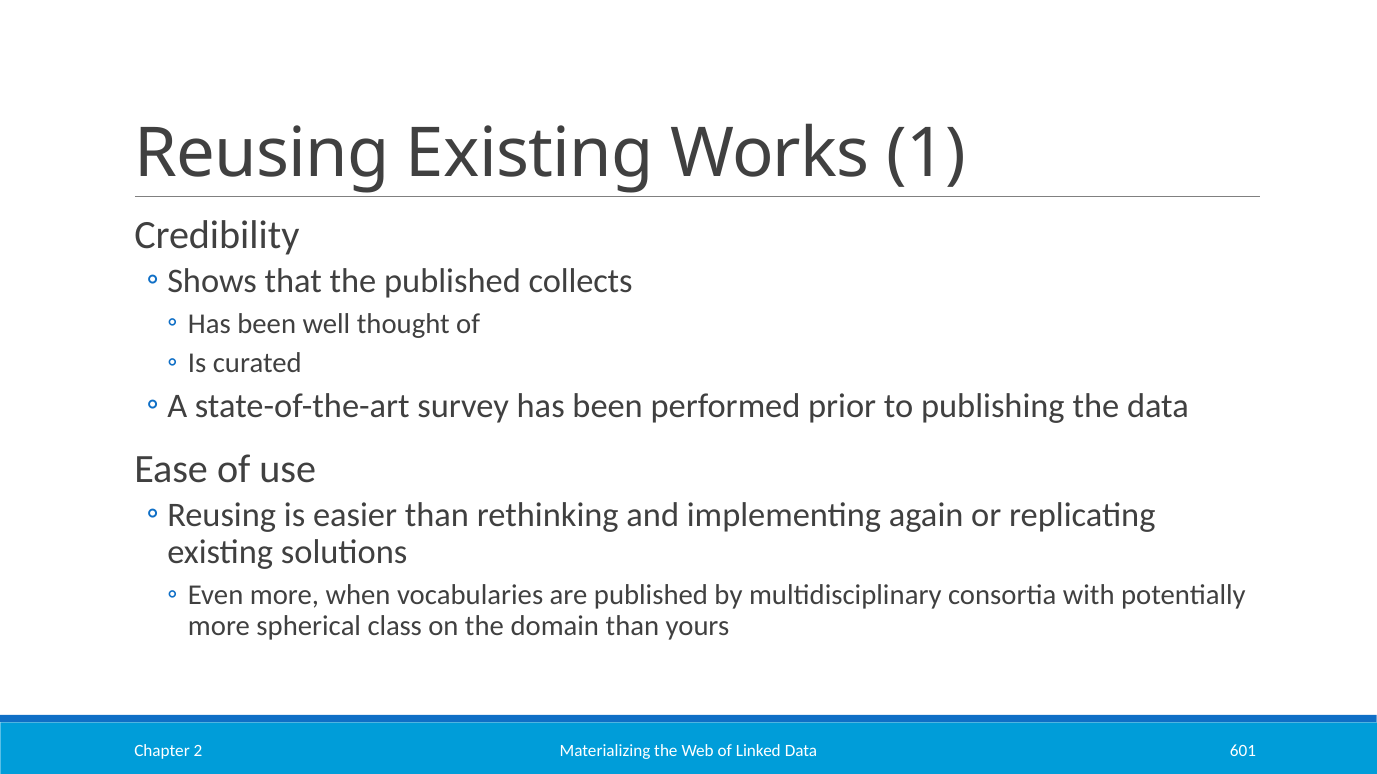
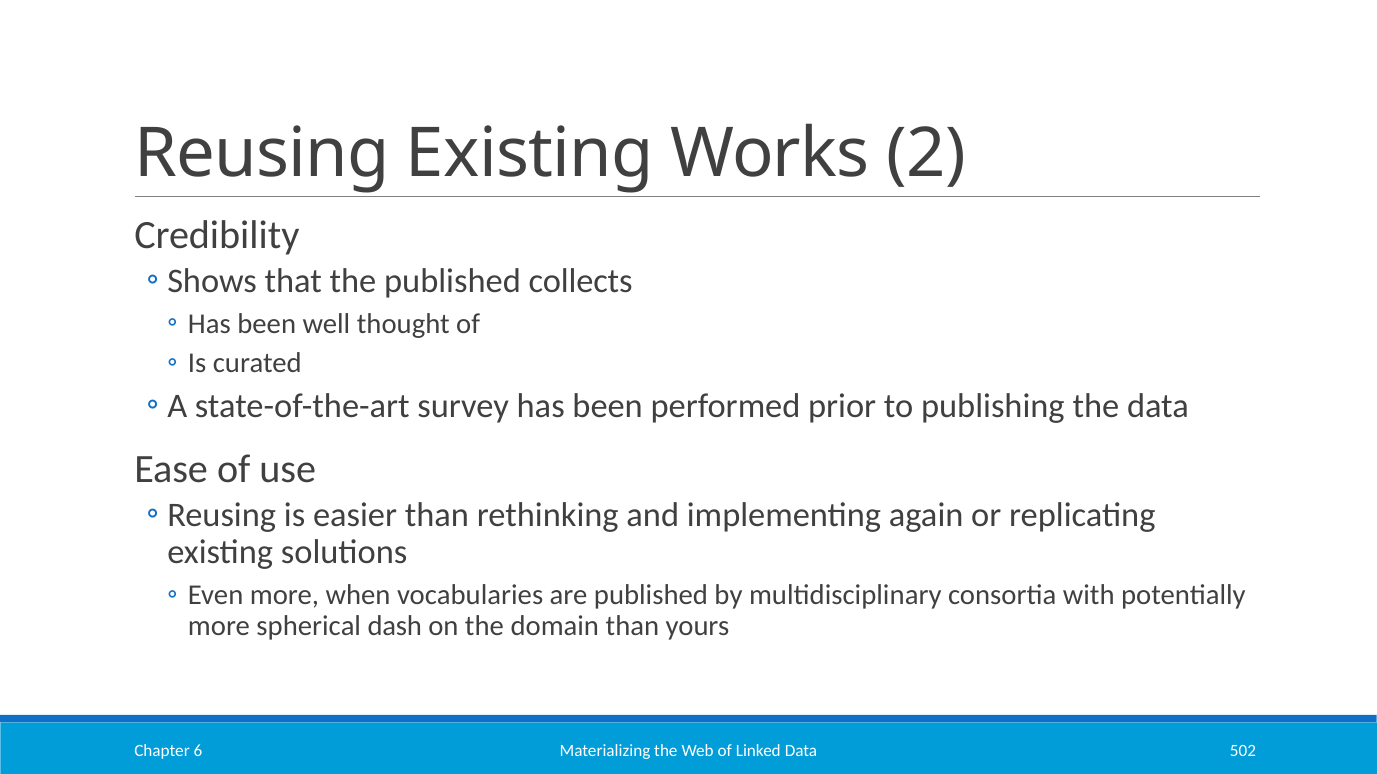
1: 1 -> 2
class: class -> dash
601: 601 -> 502
2: 2 -> 6
